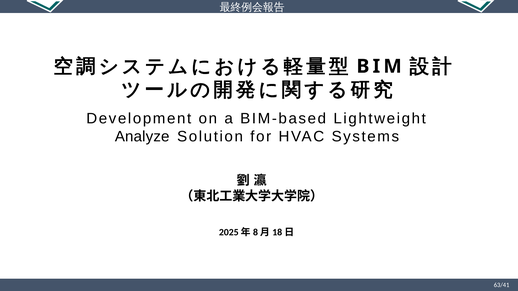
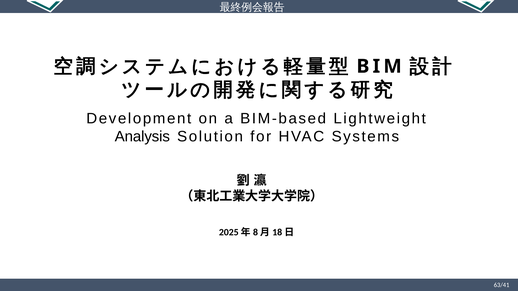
Analyze: Analyze -> Analysis
